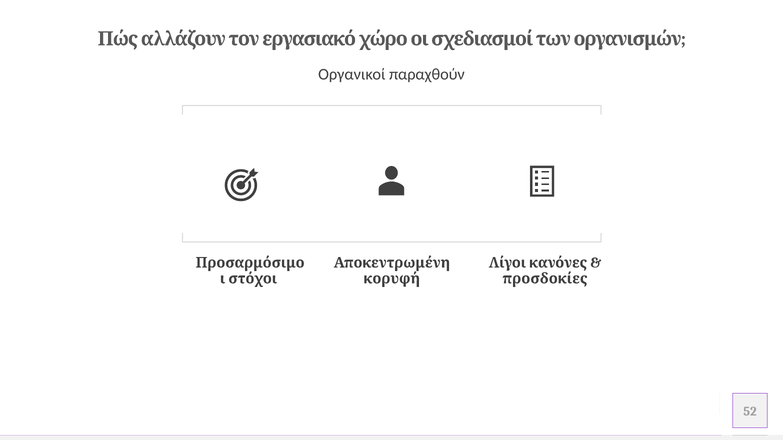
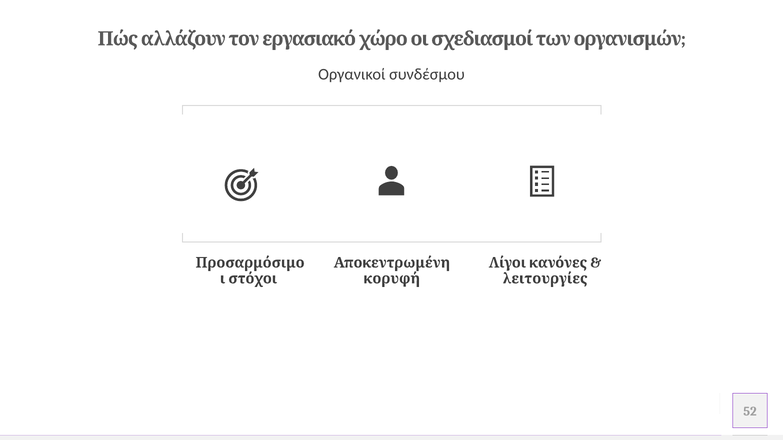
παραχθούν: παραχθούν -> συνδέσμου
προσδοκίες: προσδοκίες -> λειτουργίες
